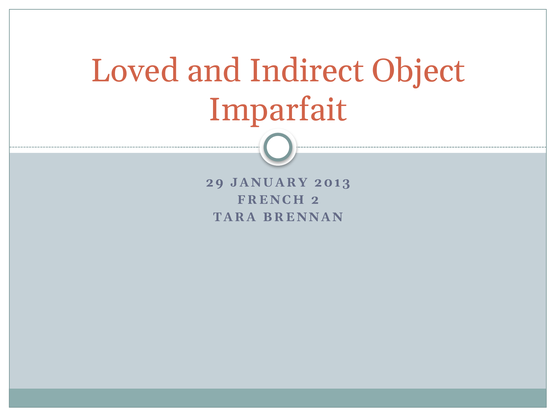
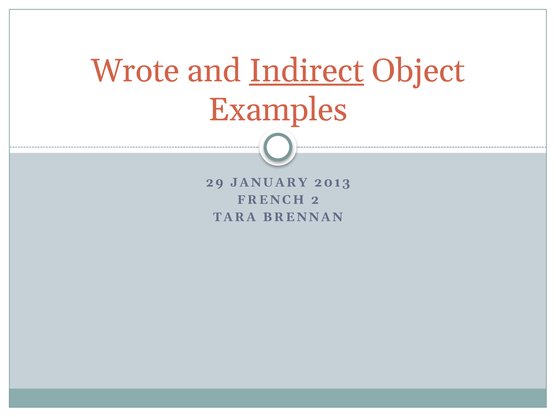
Loved: Loved -> Wrote
Indirect underline: none -> present
Imparfait: Imparfait -> Examples
